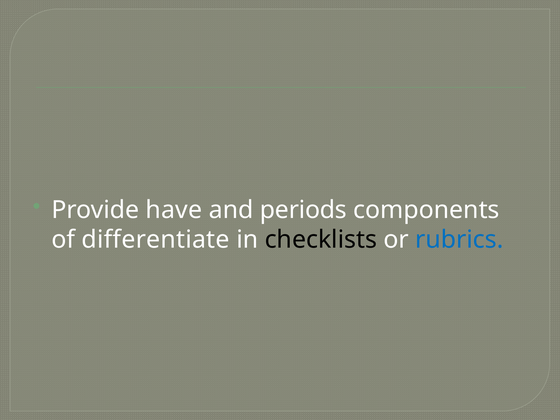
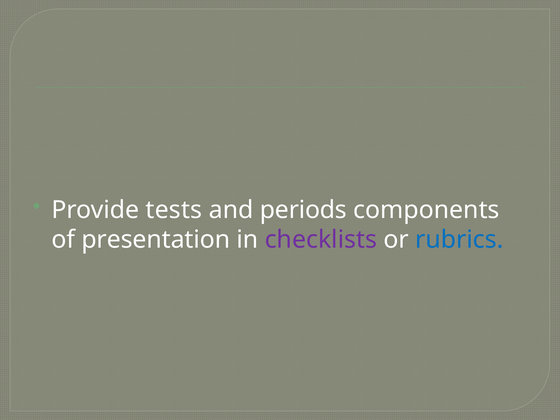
have: have -> tests
differentiate: differentiate -> presentation
checklists colour: black -> purple
